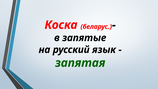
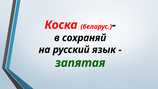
запятые: запятые -> сохраняй
